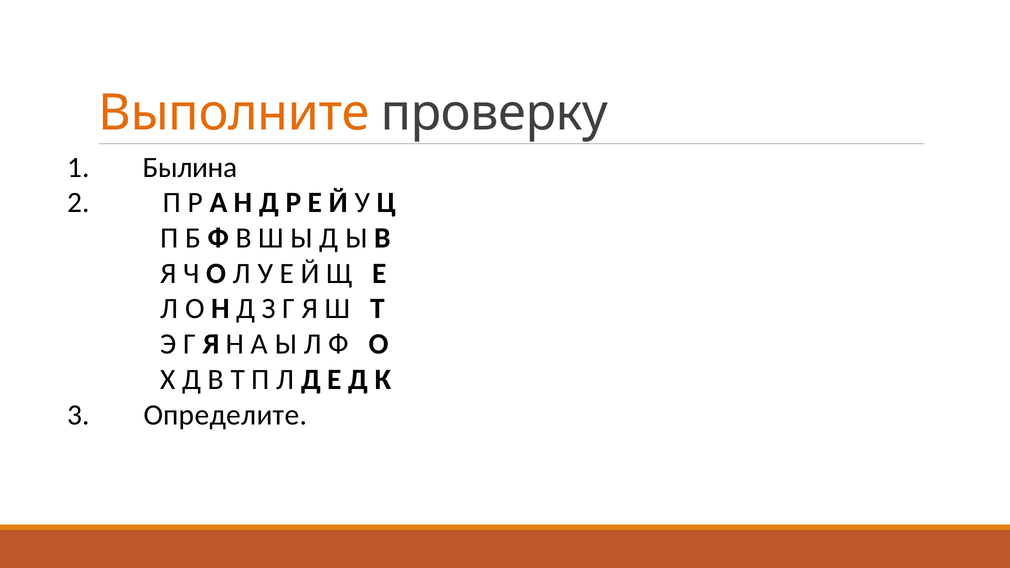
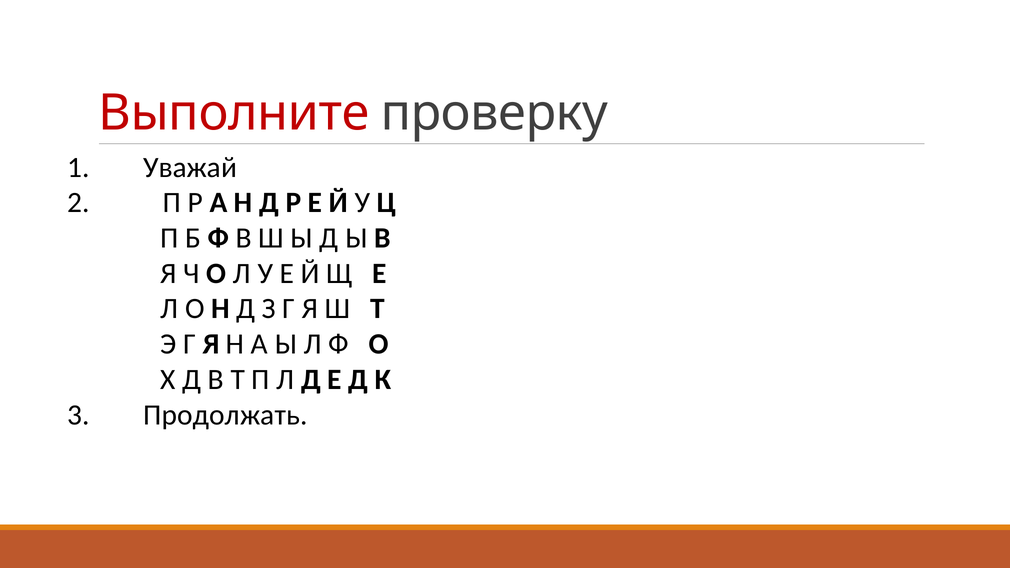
Выполните colour: orange -> red
Былина: Былина -> Уважай
Определите: Определите -> Продолжать
